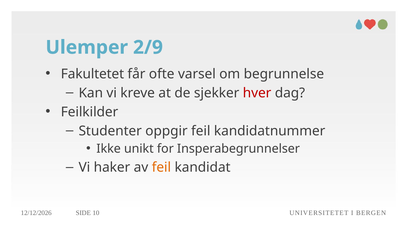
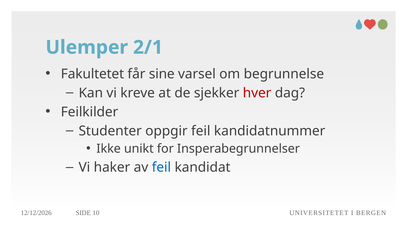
2/9: 2/9 -> 2/1
ofte: ofte -> sine
feil at (161, 167) colour: orange -> blue
